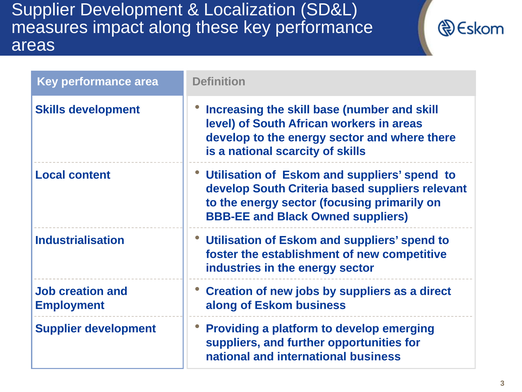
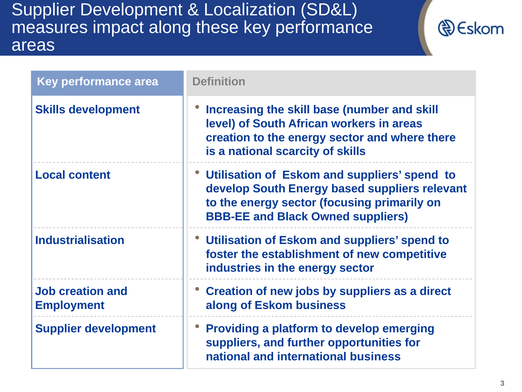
develop at (228, 137): develop -> creation
South Criteria: Criteria -> Energy
